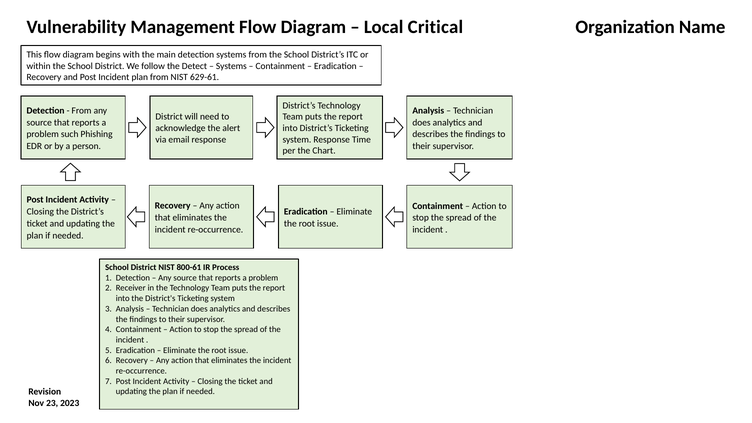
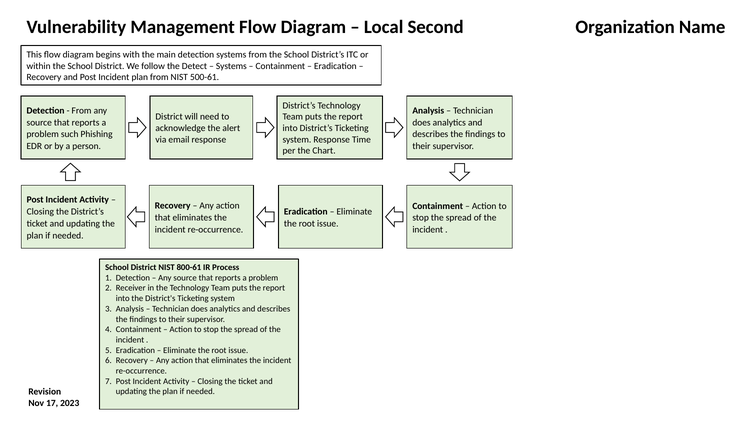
Critical: Critical -> Second
629-61: 629-61 -> 500-61
23: 23 -> 17
